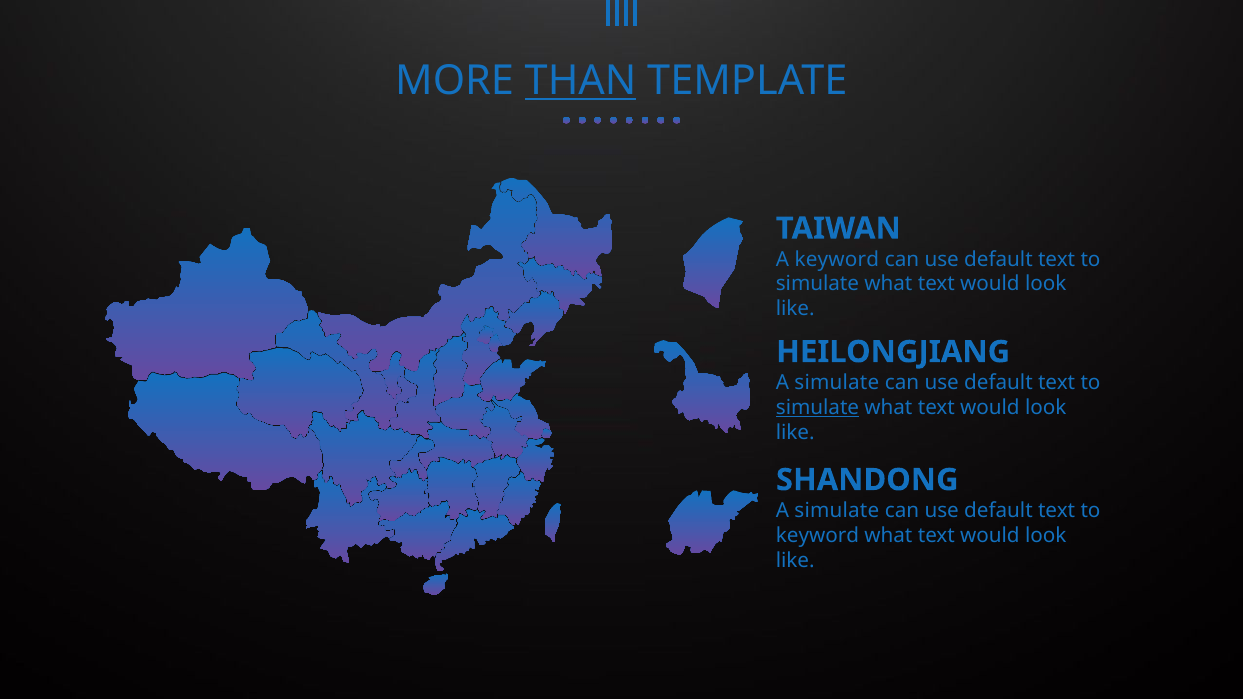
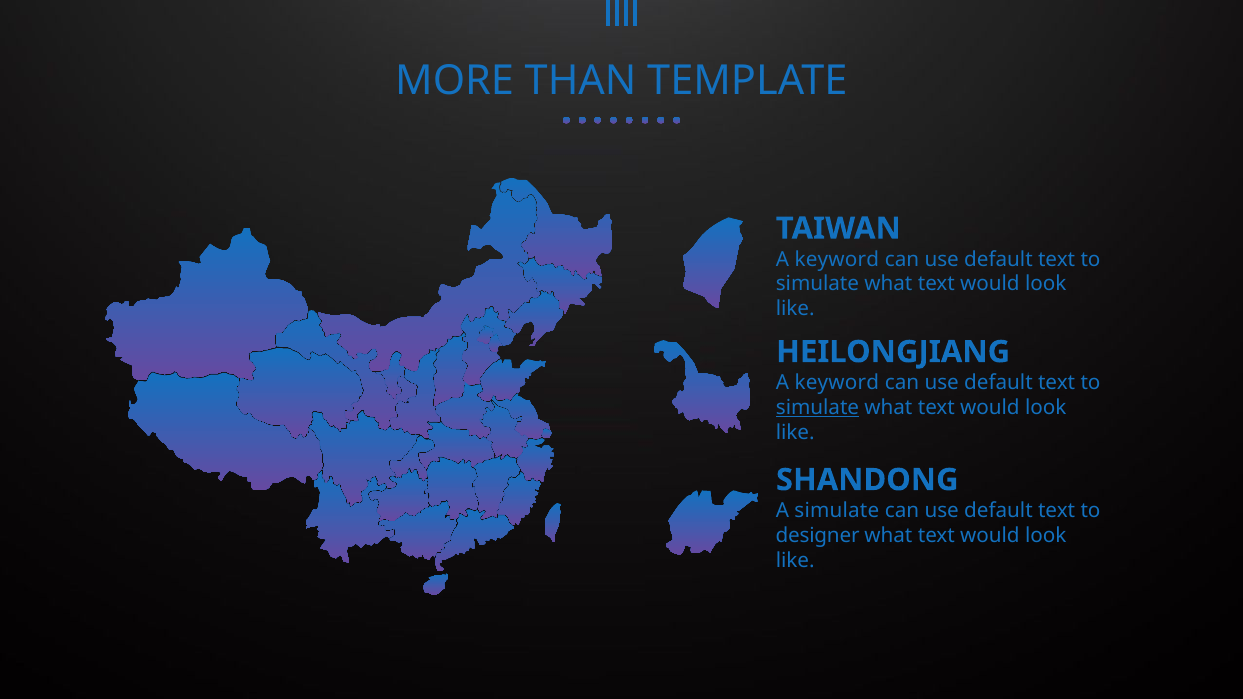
THAN underline: present -> none
simulate at (837, 383): simulate -> keyword
keyword at (818, 536): keyword -> designer
